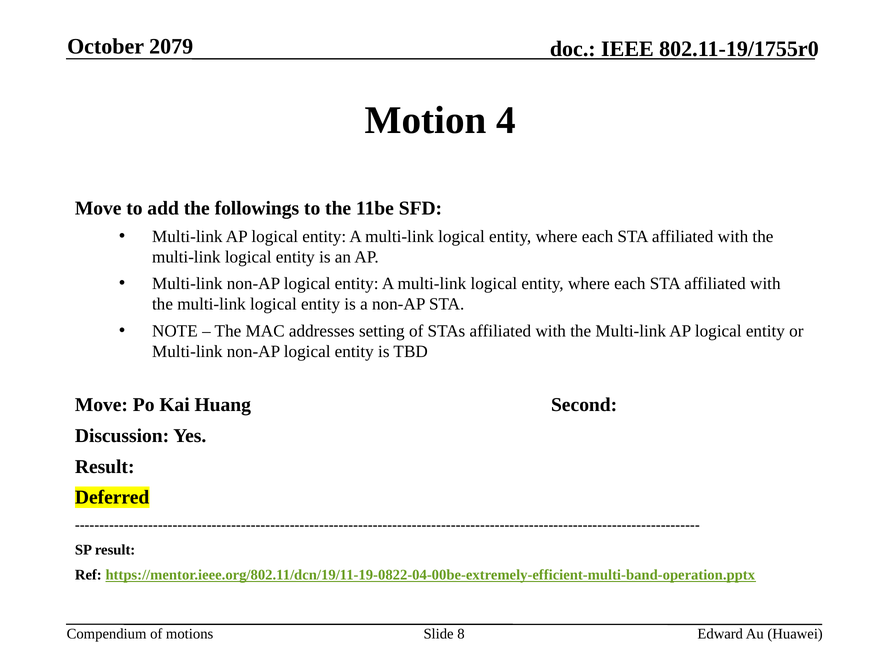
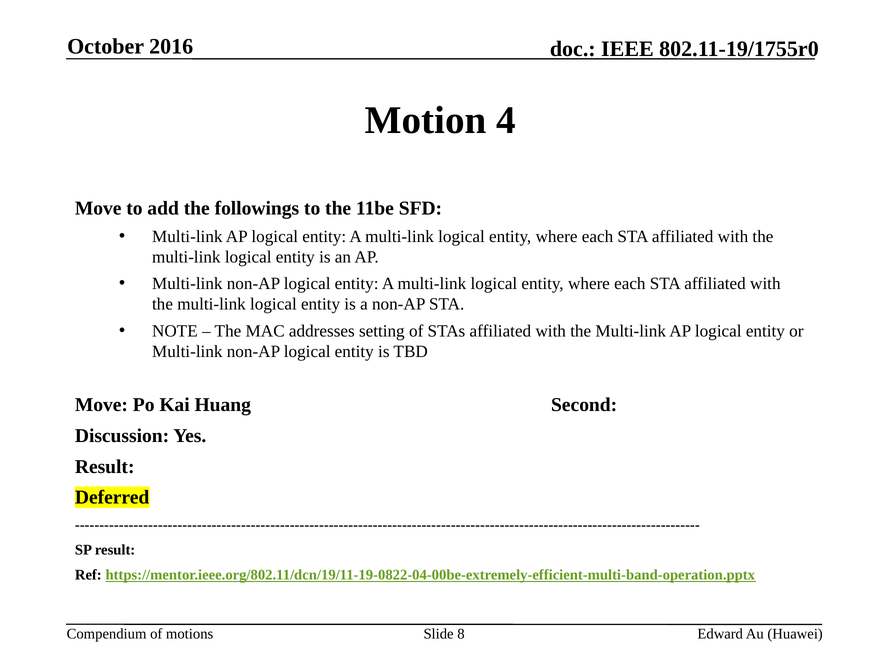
2079: 2079 -> 2016
